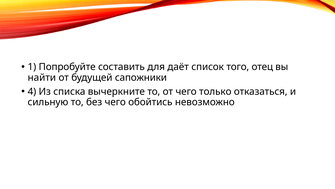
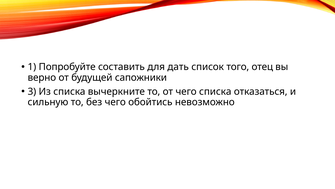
даёт: даёт -> дать
найти: найти -> верно
4: 4 -> 3
чего только: только -> списка
